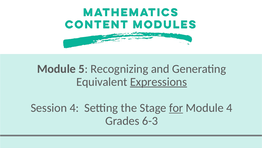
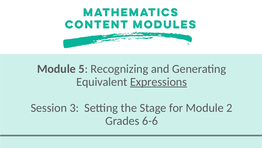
Session 4: 4 -> 3
for underline: present -> none
Module 4: 4 -> 2
6-3: 6-3 -> 6-6
